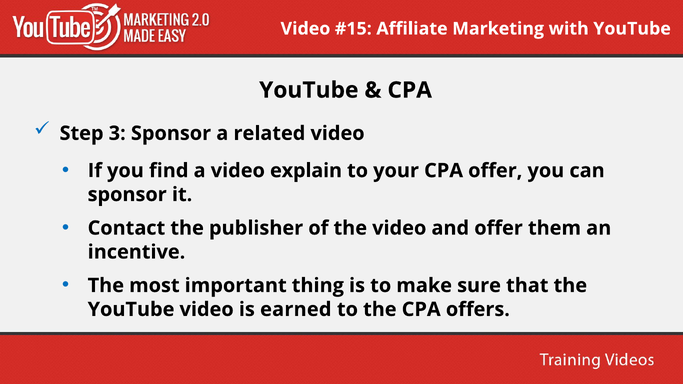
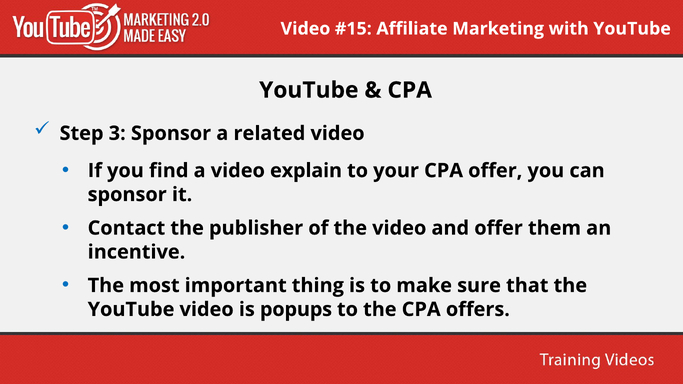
earned: earned -> popups
